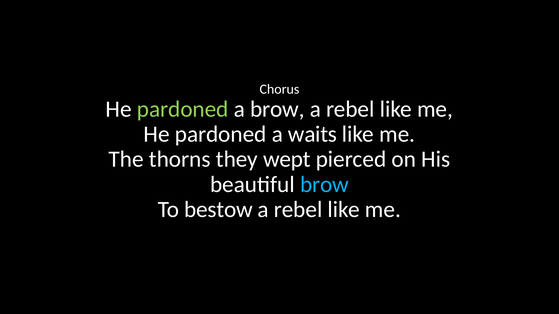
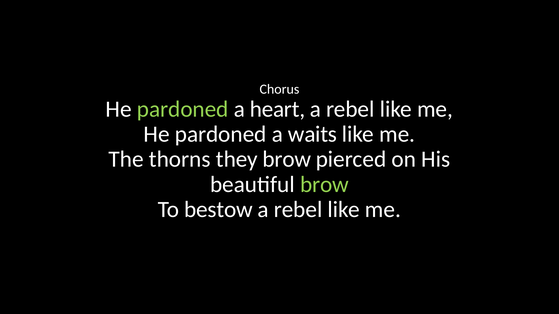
a brow: brow -> heart
they wept: wept -> brow
brow at (324, 185) colour: light blue -> light green
